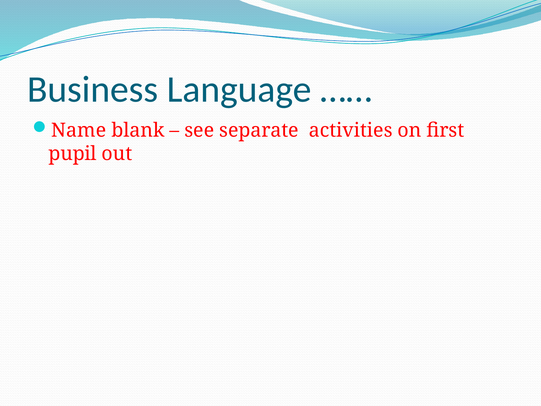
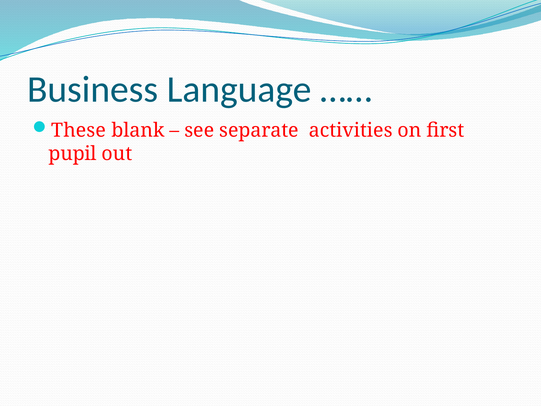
Name: Name -> These
